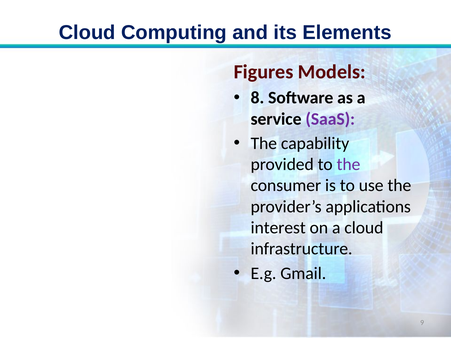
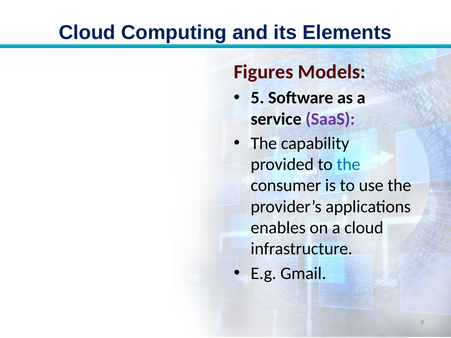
8: 8 -> 5
the at (348, 165) colour: purple -> blue
interest: interest -> enables
